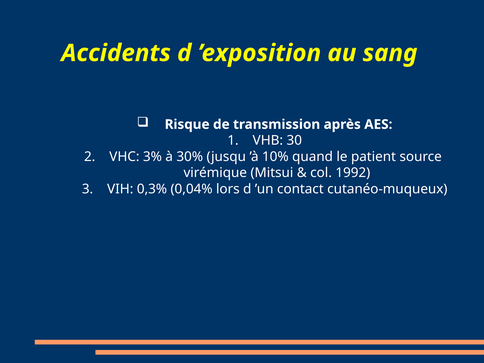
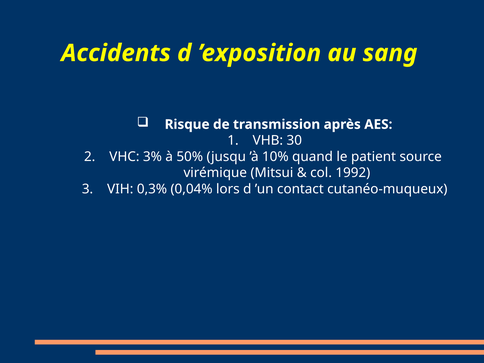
30%: 30% -> 50%
